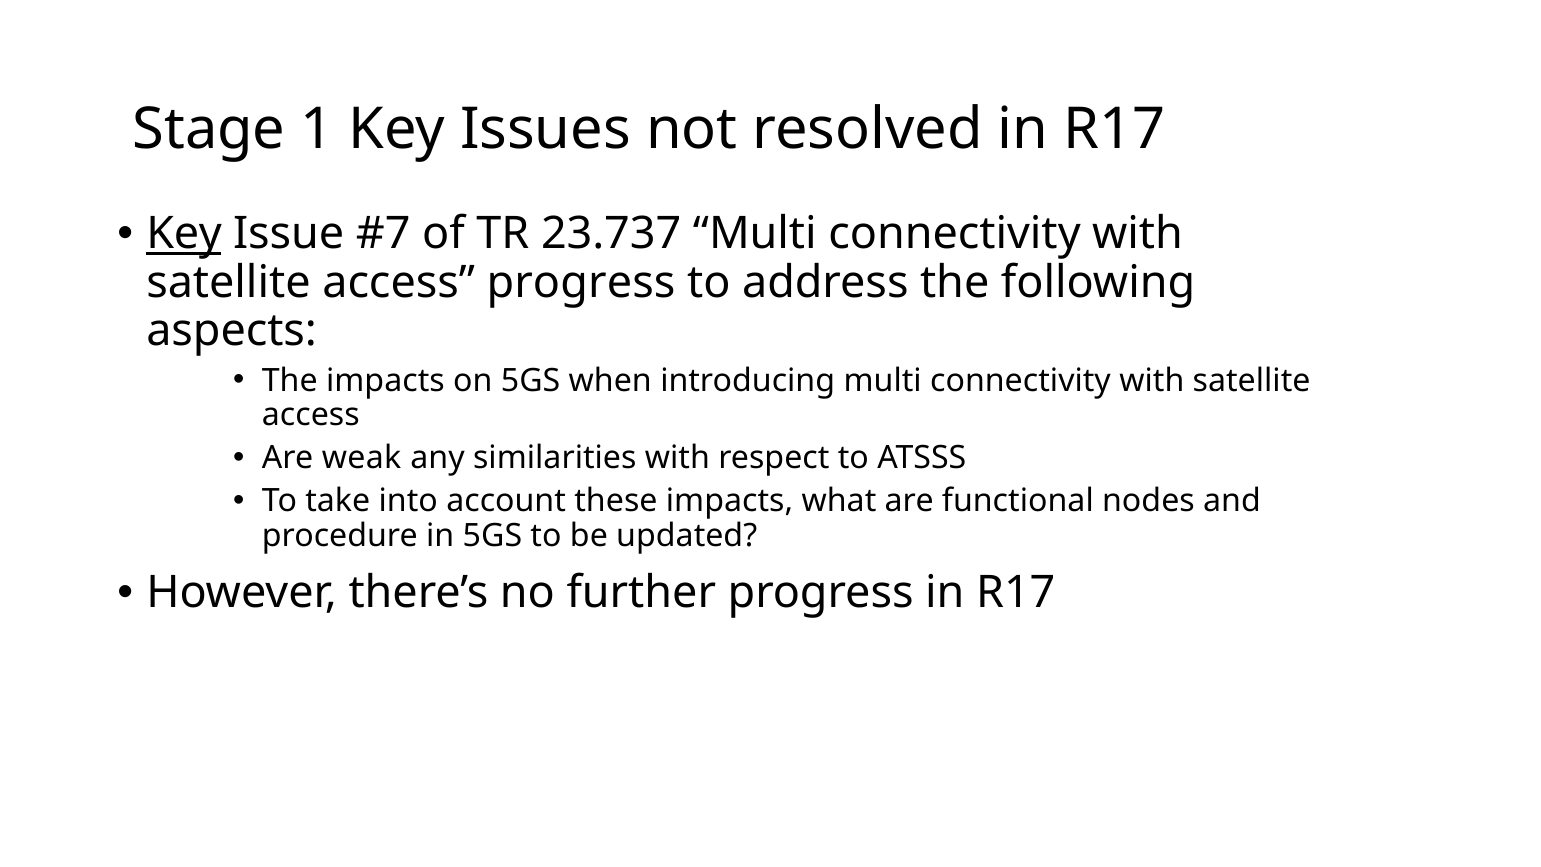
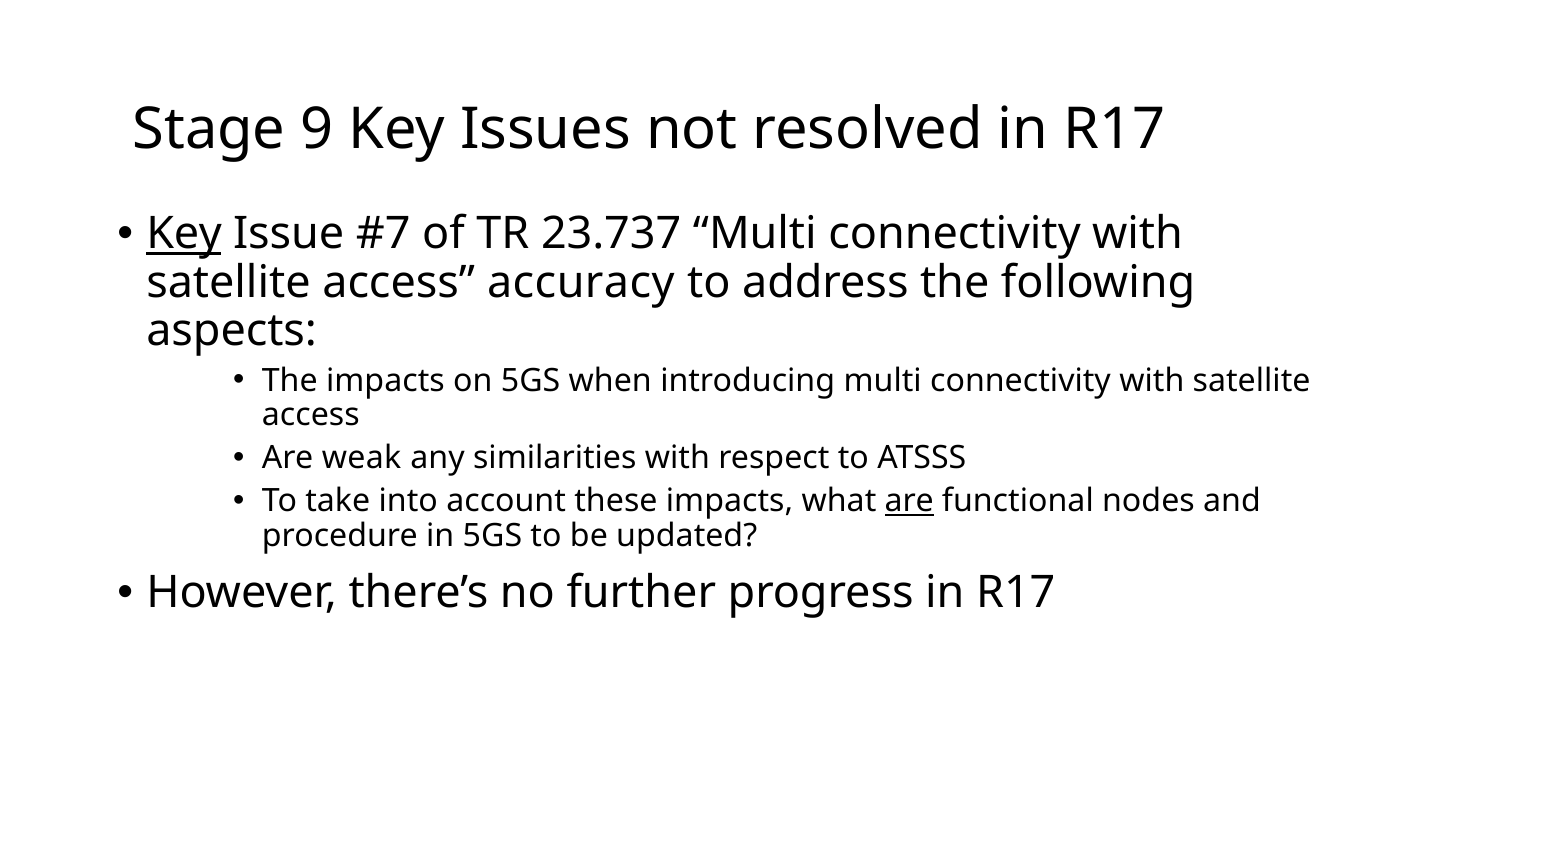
1: 1 -> 9
access progress: progress -> accuracy
are at (909, 501) underline: none -> present
